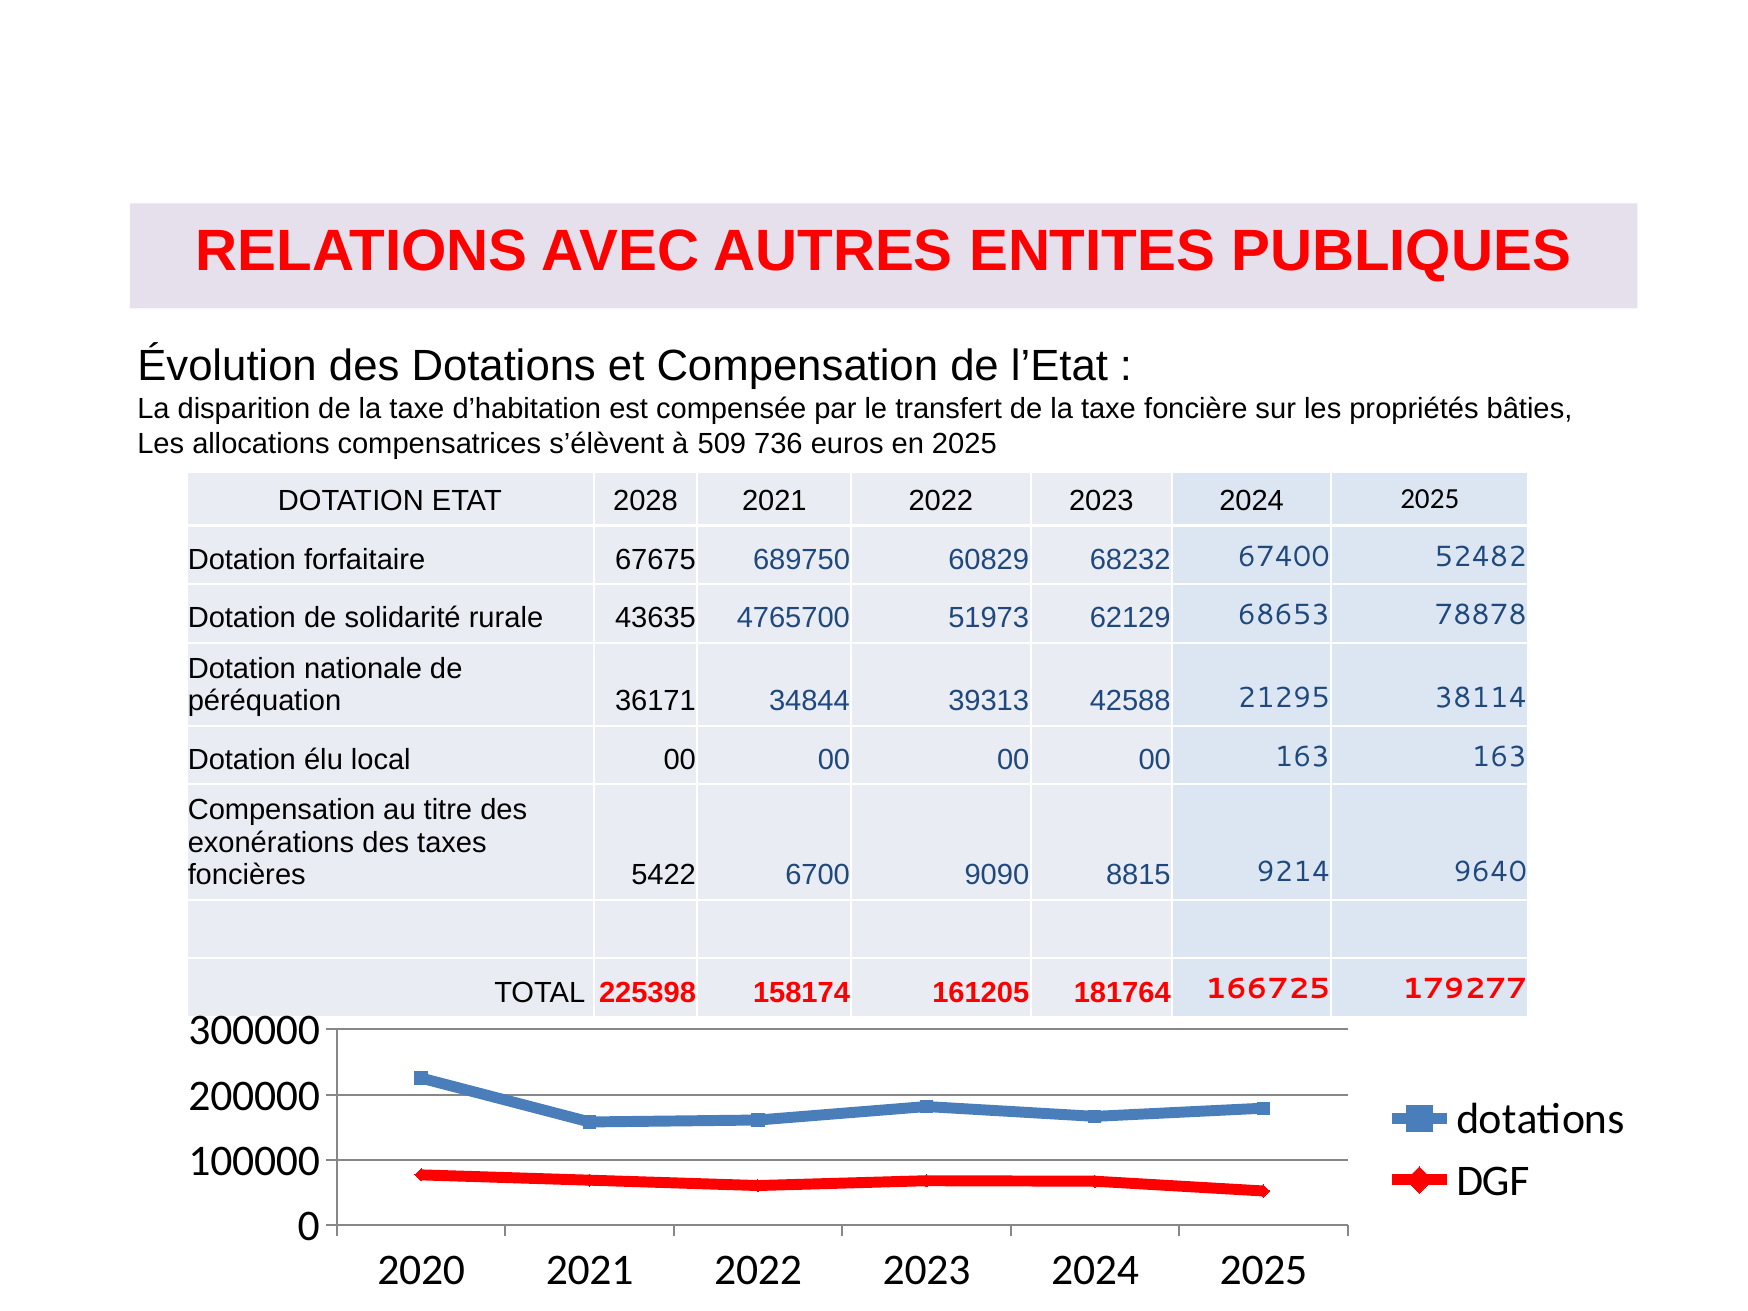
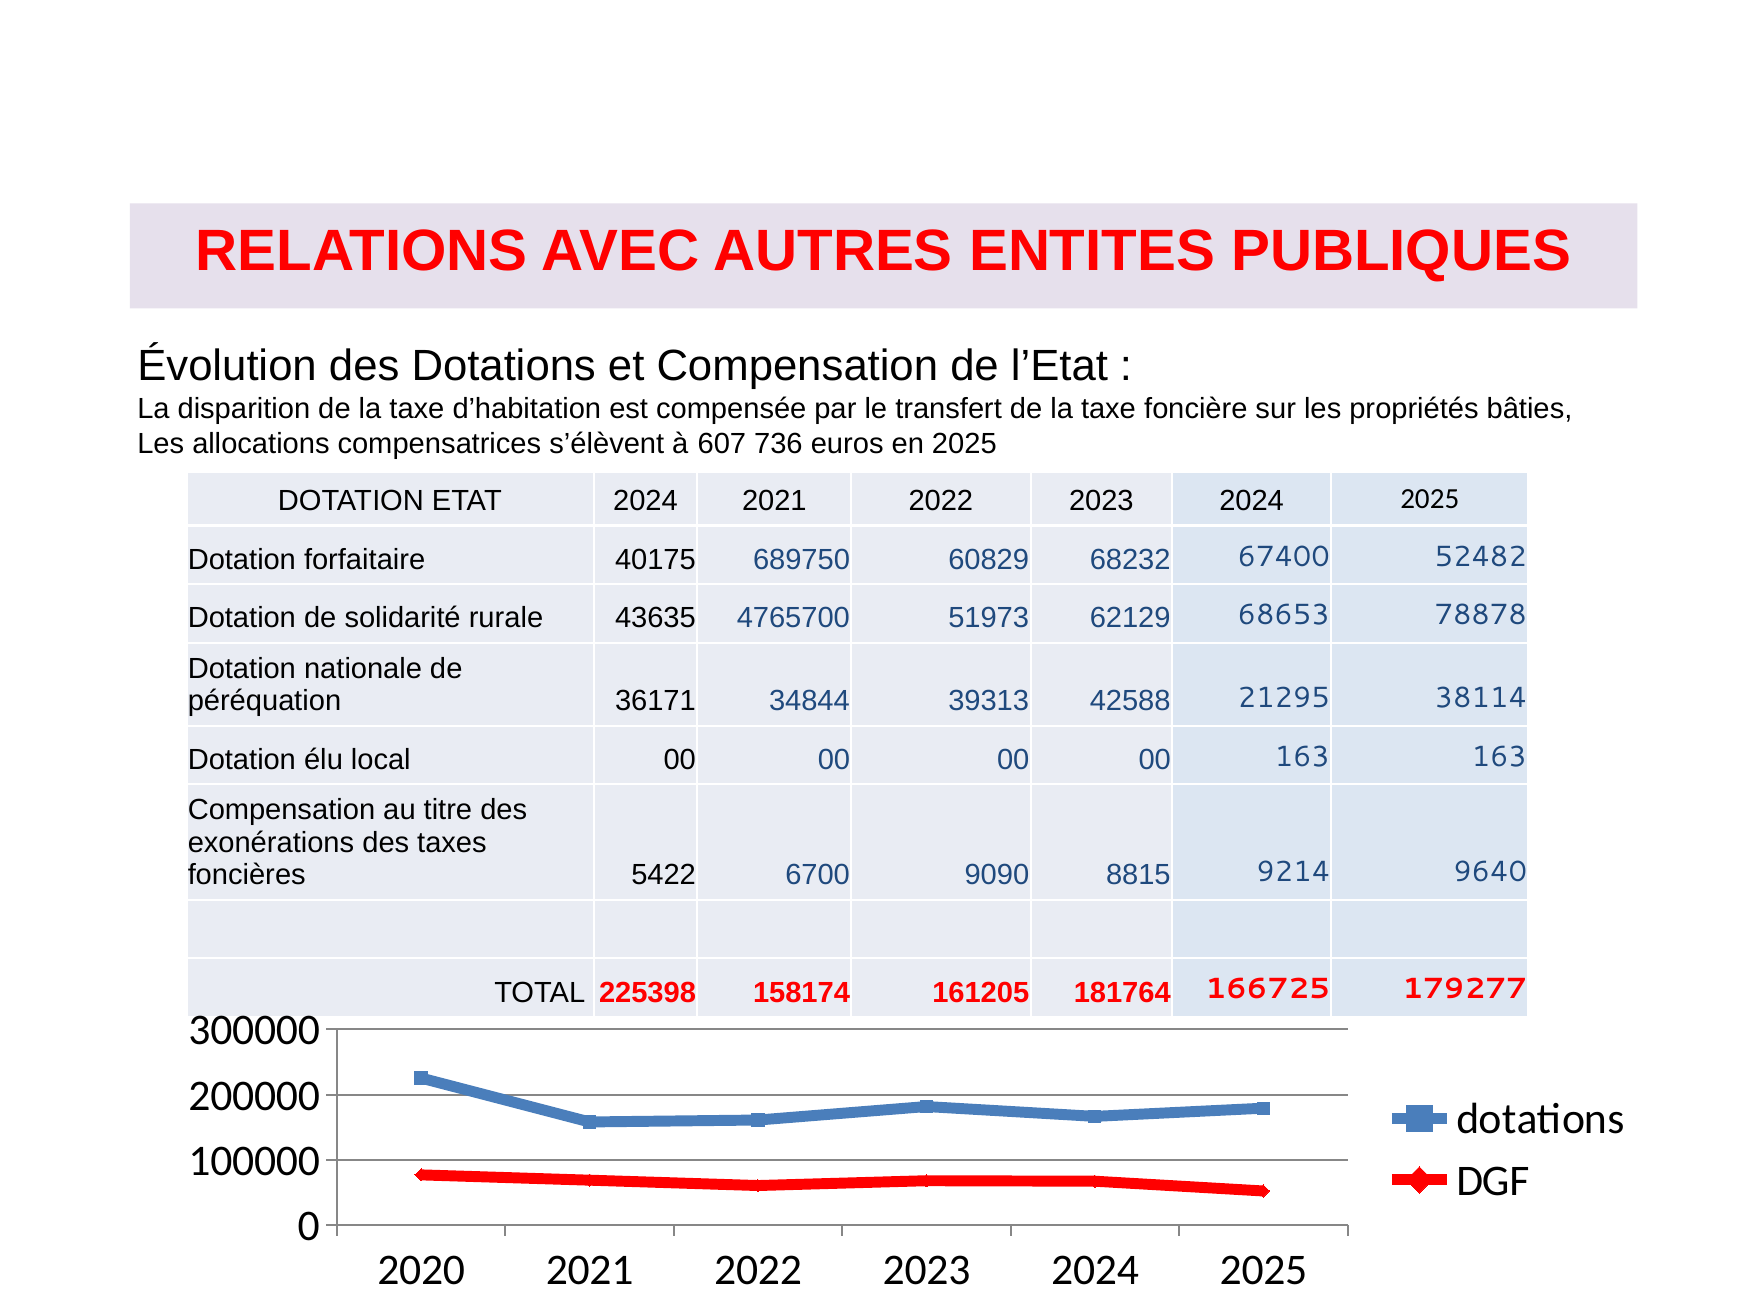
509: 509 -> 607
ETAT 2028: 2028 -> 2024
67675: 67675 -> 40175
